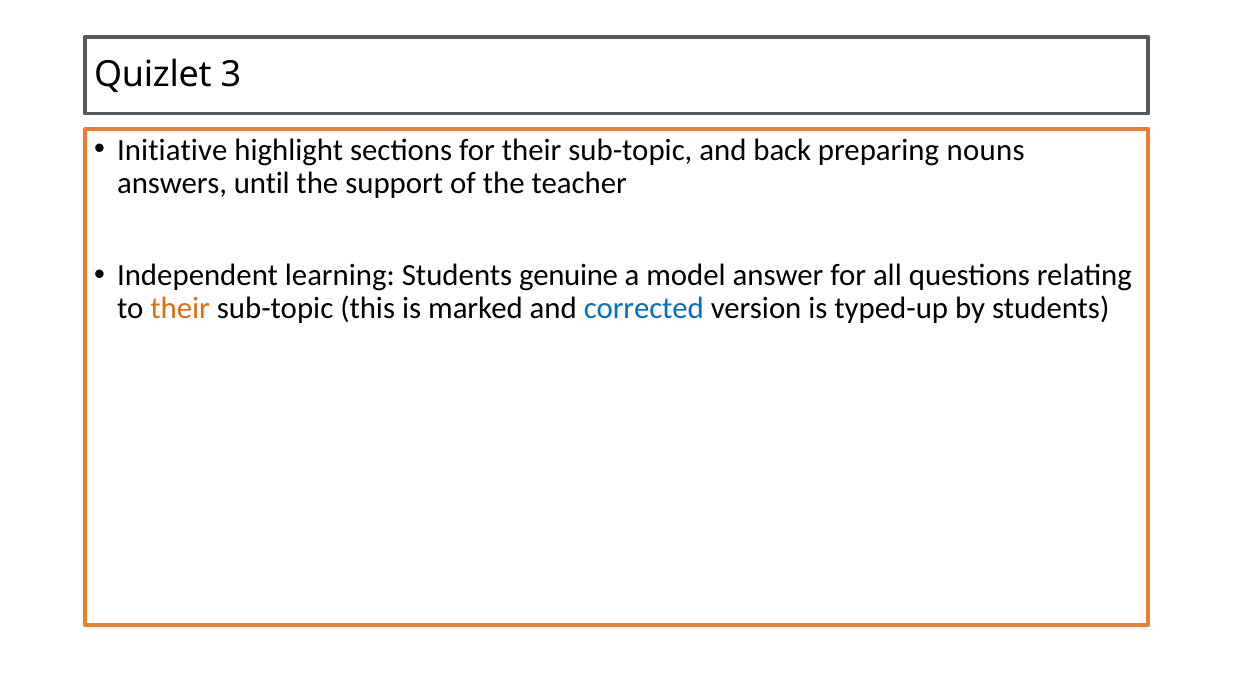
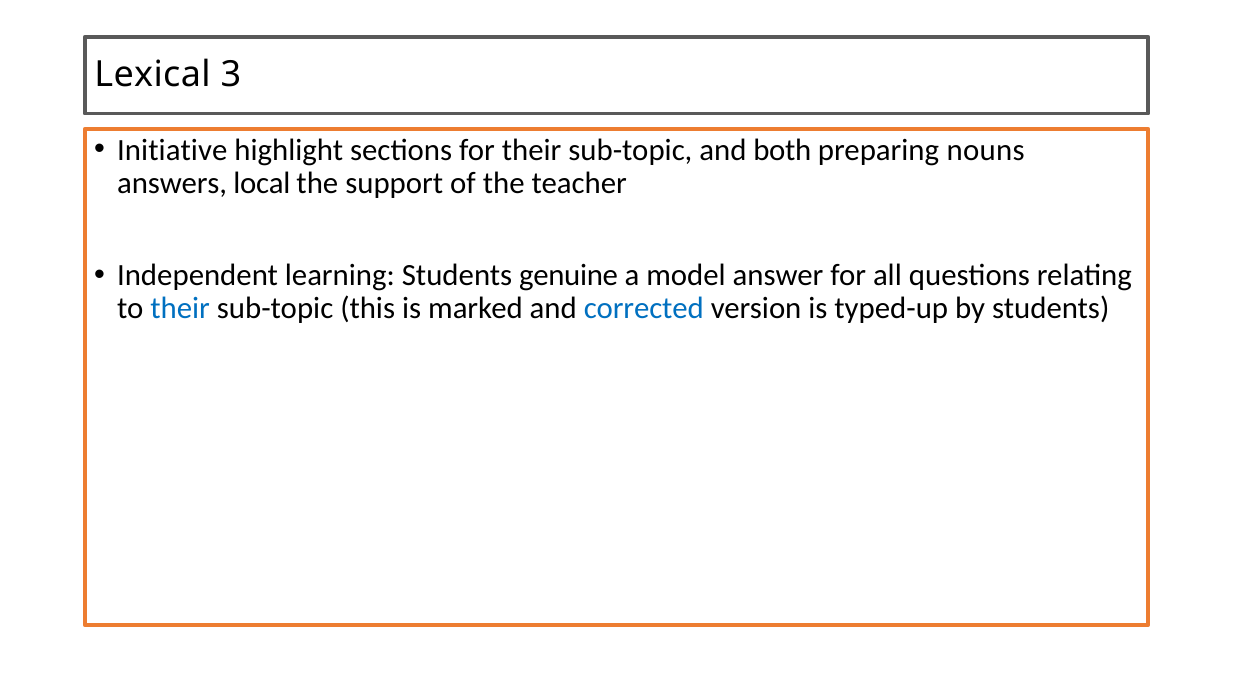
Quizlet: Quizlet -> Lexical
back: back -> both
until: until -> local
their at (180, 309) colour: orange -> blue
